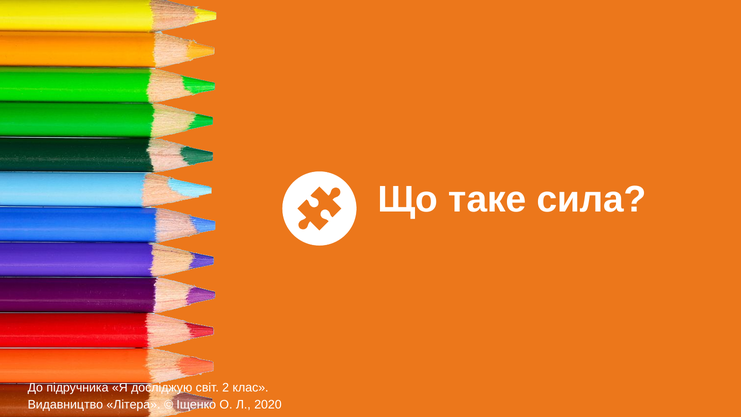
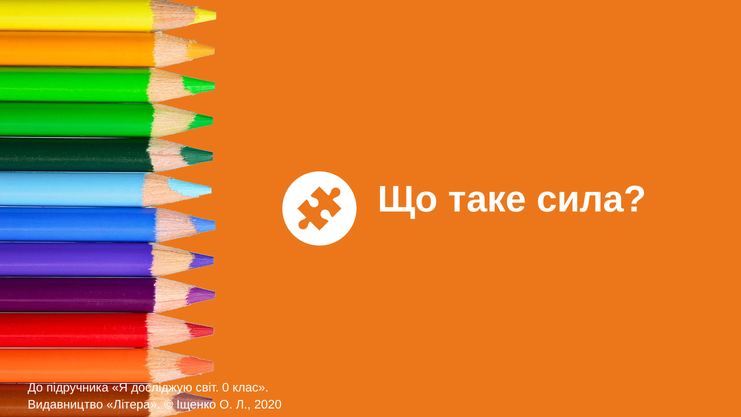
2: 2 -> 0
